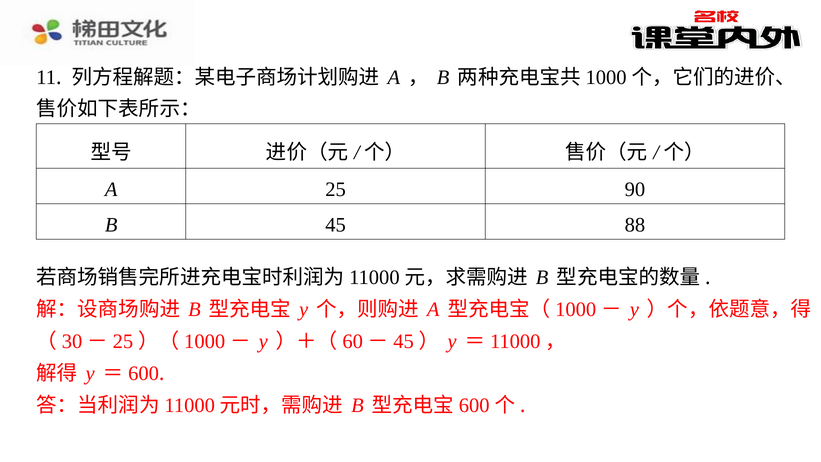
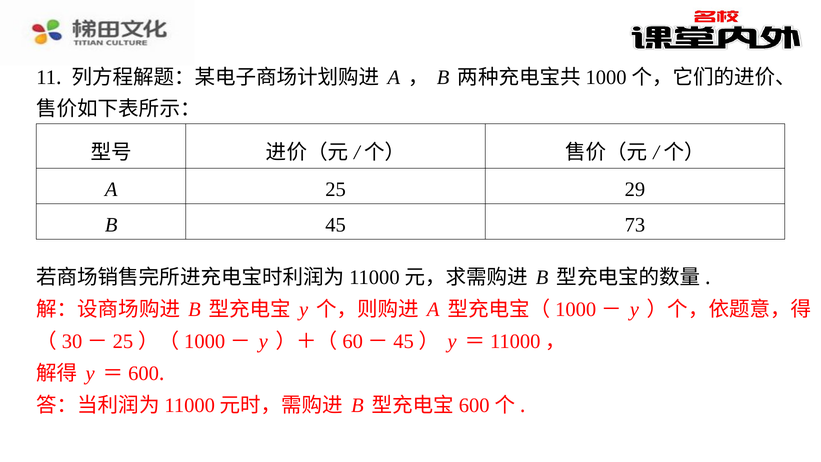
90: 90 -> 29
88: 88 -> 73
